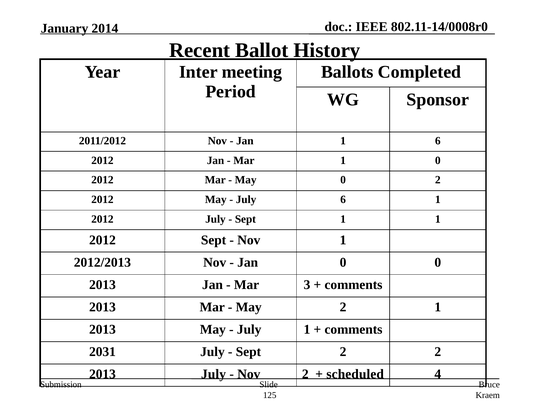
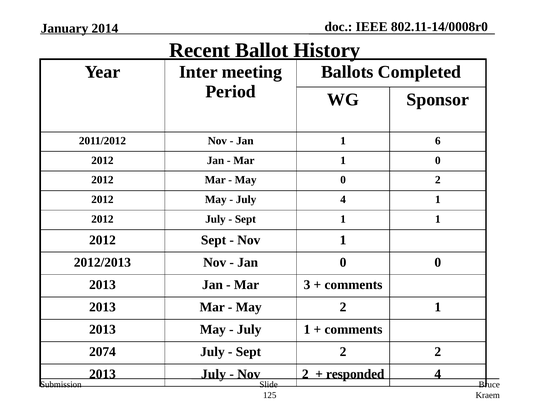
July 6: 6 -> 4
2031: 2031 -> 2074
scheduled: scheduled -> responded
